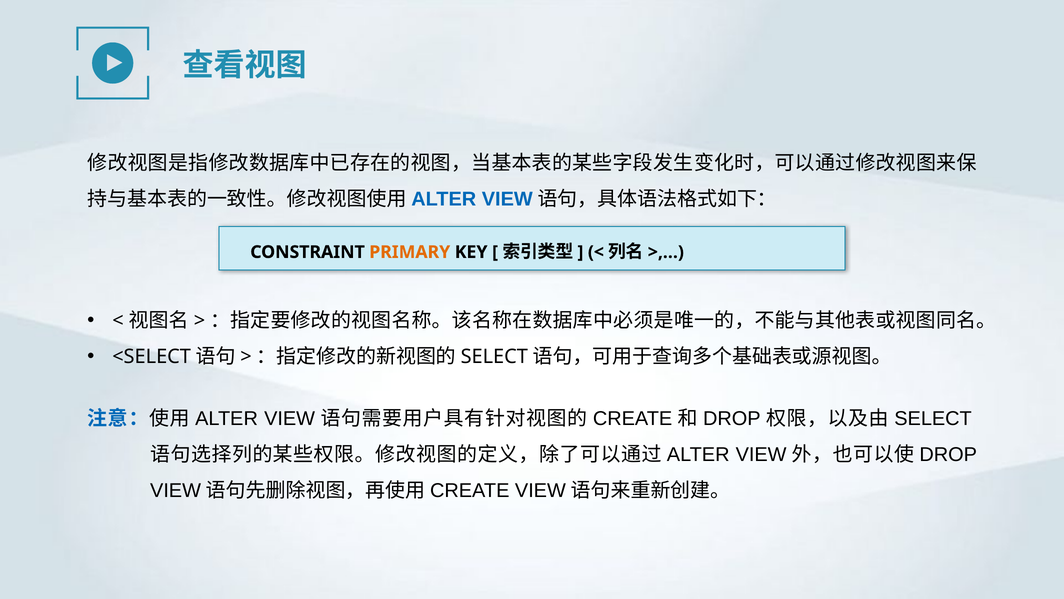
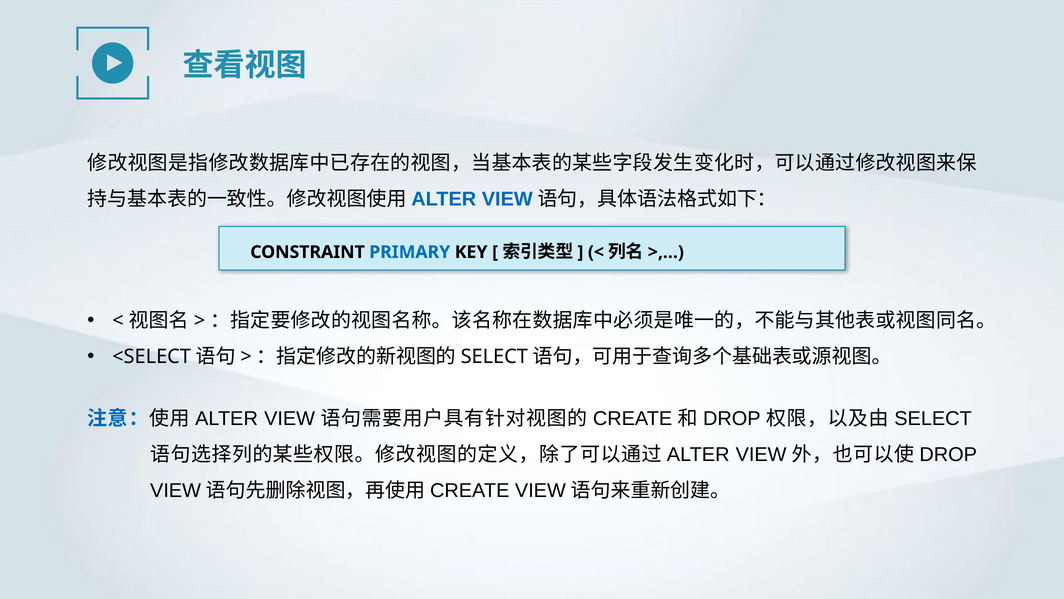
PRIMARY colour: orange -> blue
